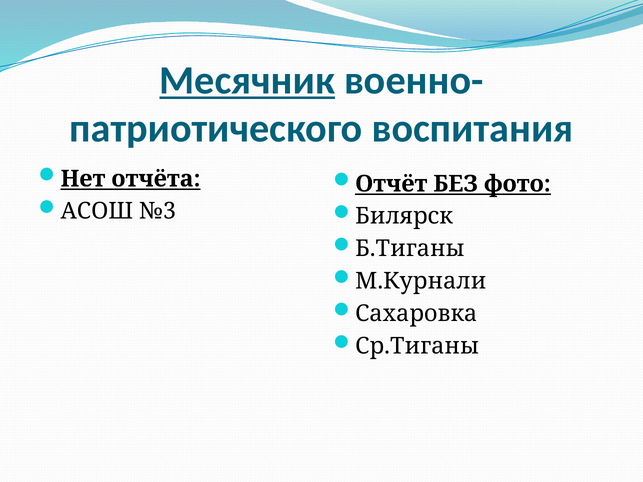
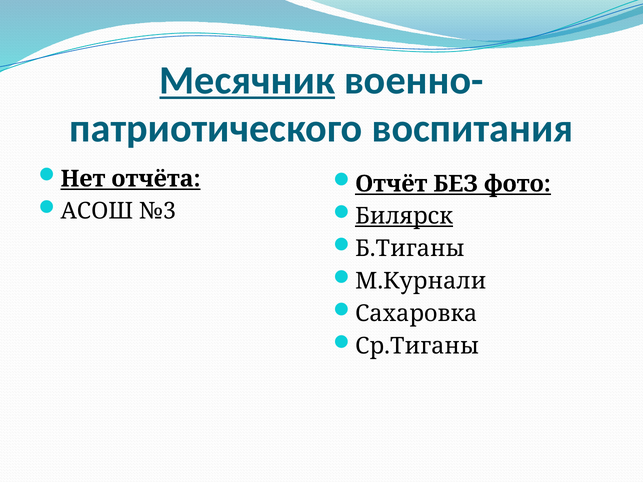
Билярск underline: none -> present
